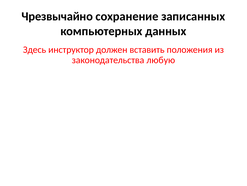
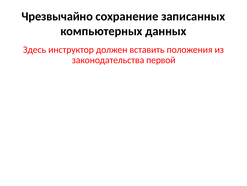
любую: любую -> первой
